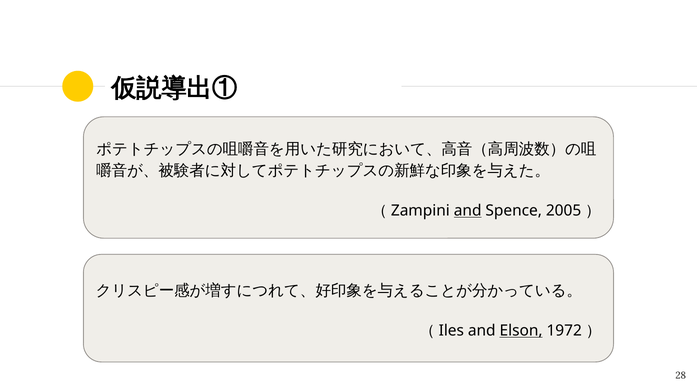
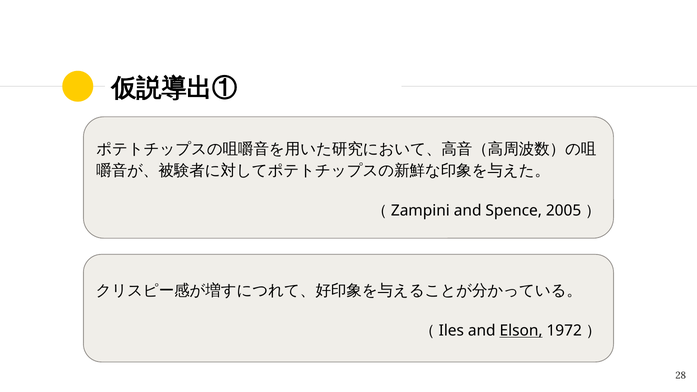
and at (468, 211) underline: present -> none
